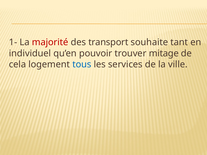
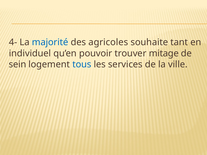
1-: 1- -> 4-
majorité colour: red -> blue
transport: transport -> agricoles
cela: cela -> sein
